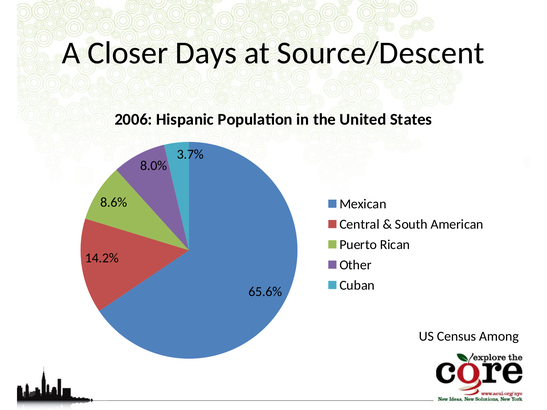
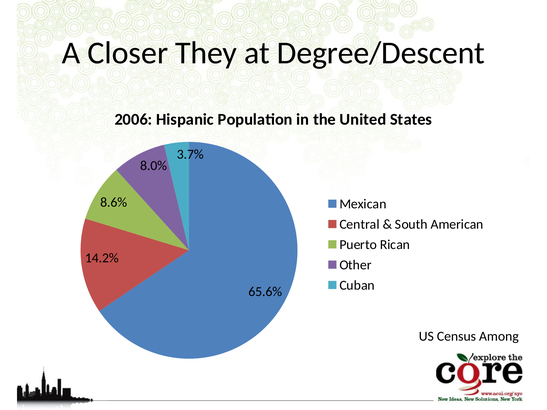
Days: Days -> They
Source/Descent: Source/Descent -> Degree/Descent
